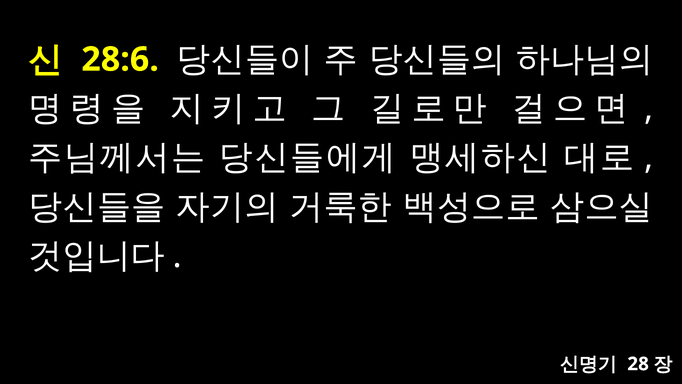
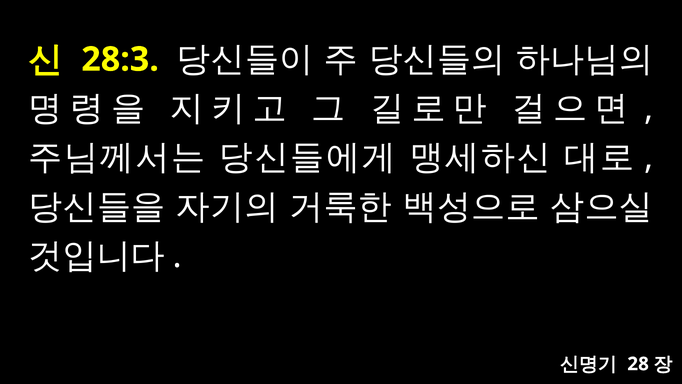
28:6: 28:6 -> 28:3
